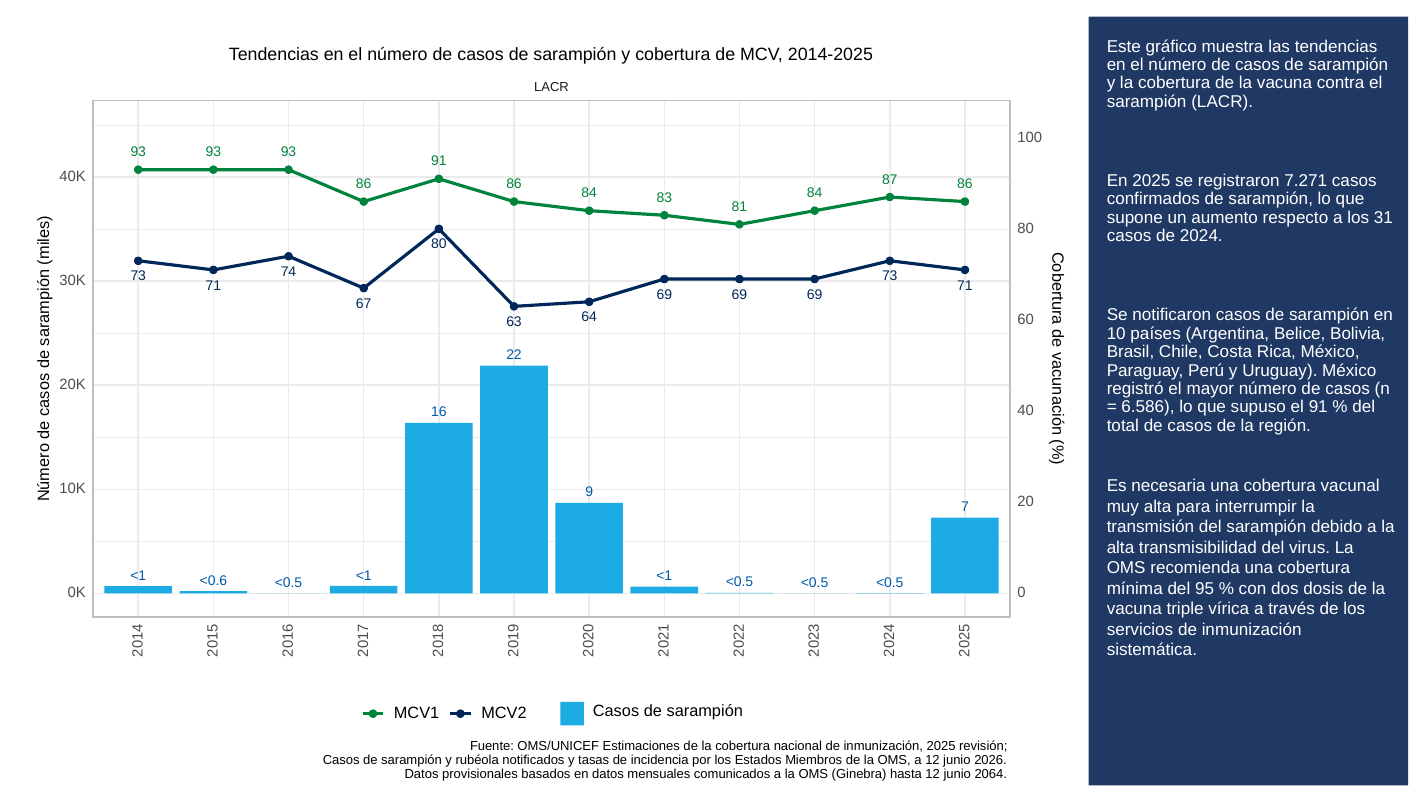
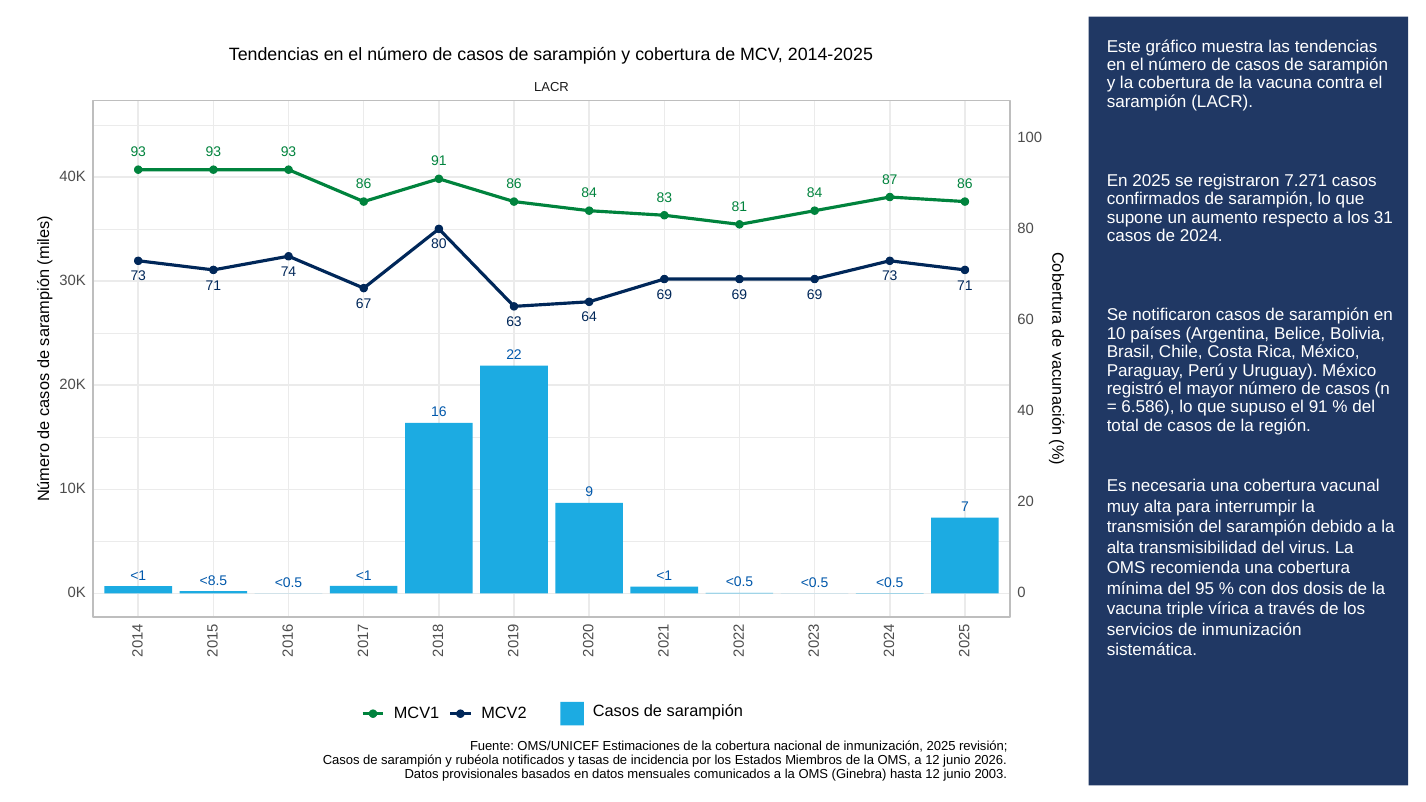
<0.6: <0.6 -> <8.5
2064: 2064 -> 2003
